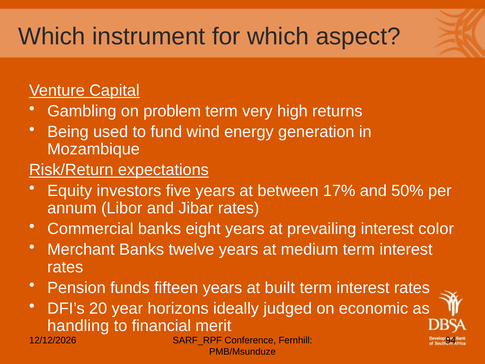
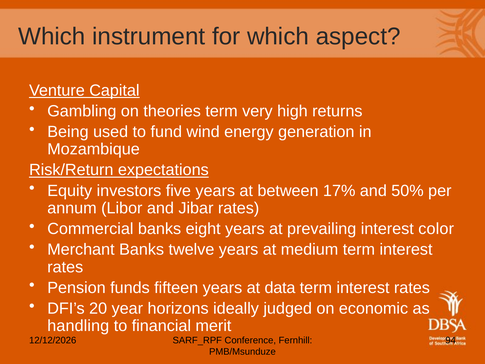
problem: problem -> theories
built: built -> data
